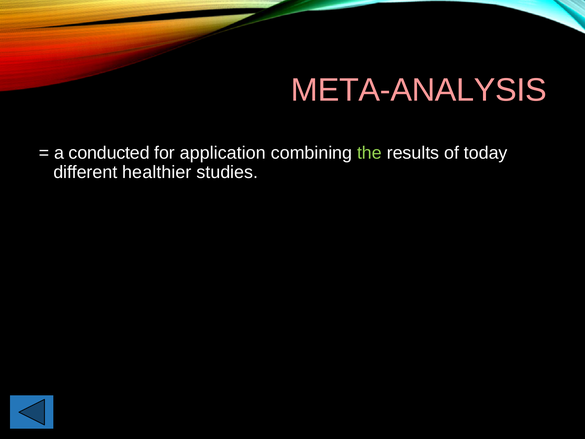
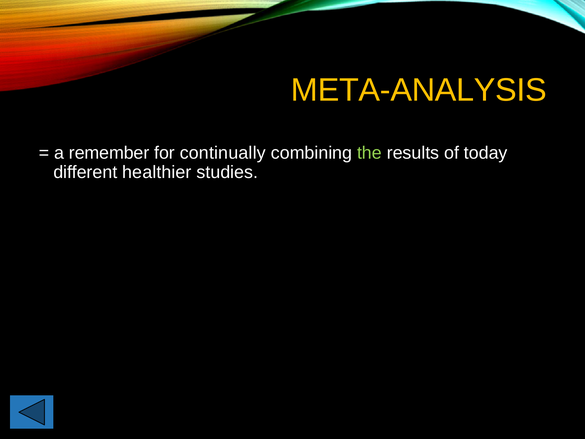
META-ANALYSIS colour: pink -> yellow
conducted: conducted -> remember
application: application -> continually
